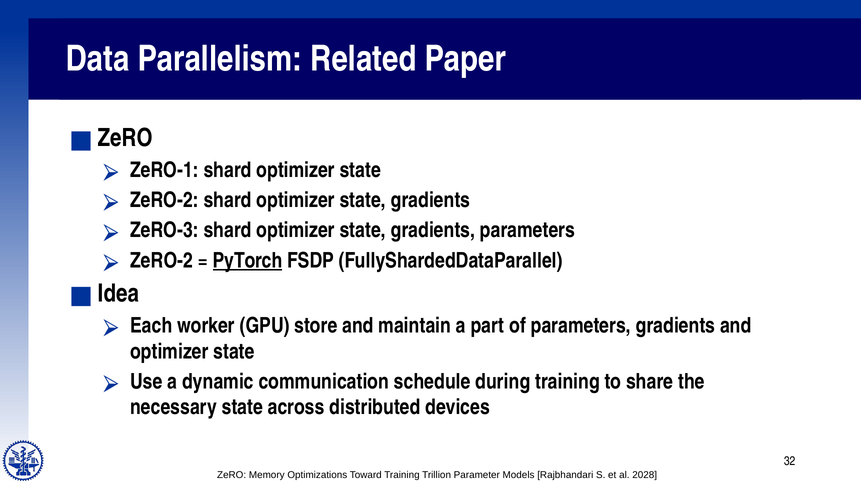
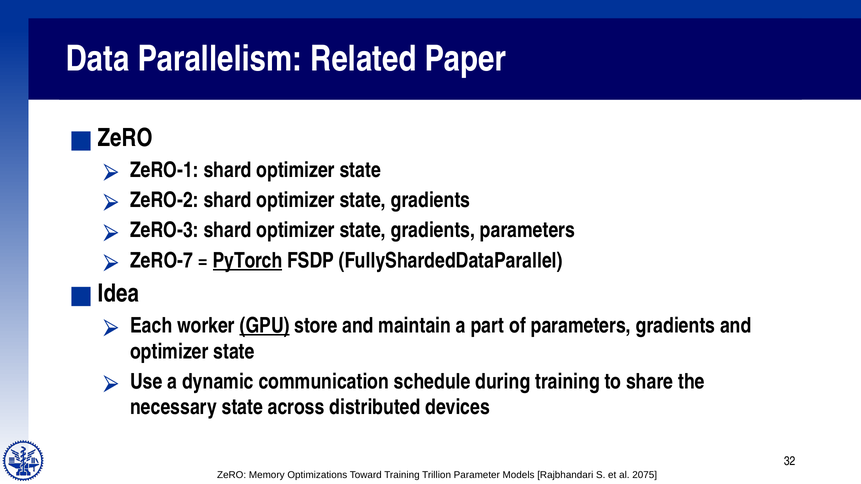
ZeRO-2 at (162, 261): ZeRO-2 -> ZeRO-7
GPU underline: none -> present
2028: 2028 -> 2075
